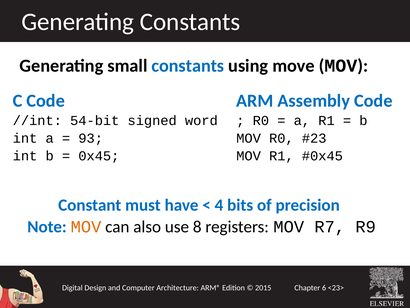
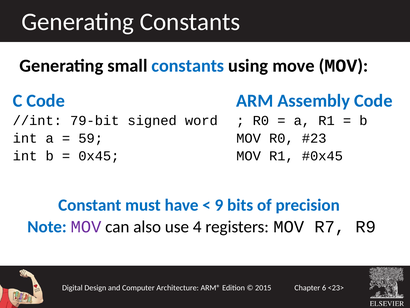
54-bit: 54-bit -> 79-bit
93: 93 -> 59
4: 4 -> 9
MOV at (86, 227) colour: orange -> purple
8: 8 -> 4
